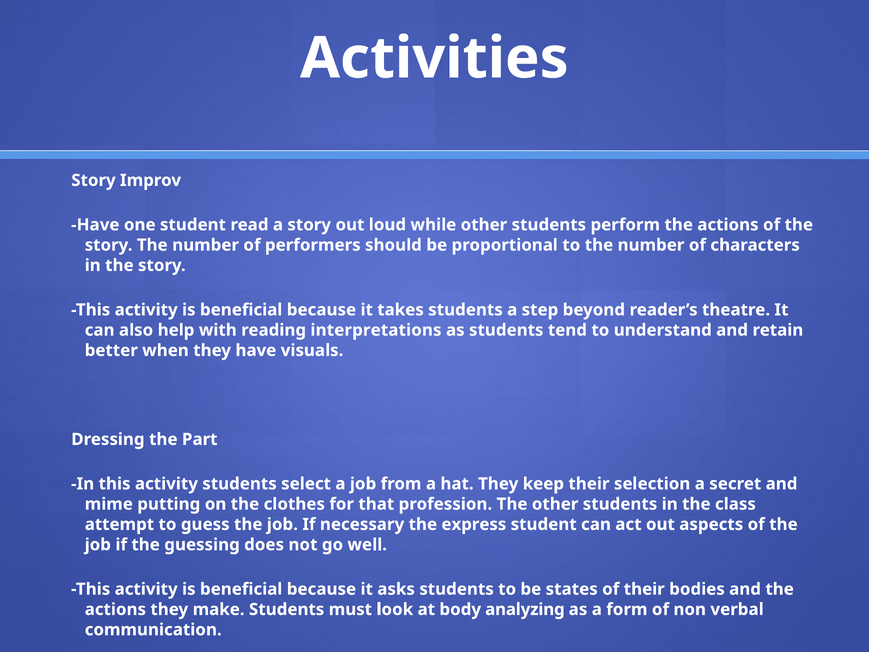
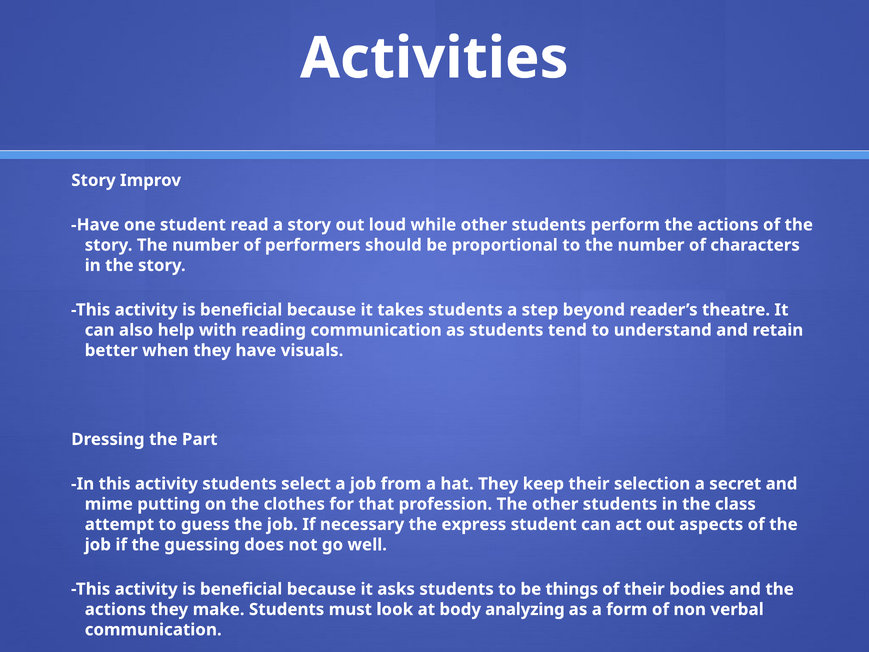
reading interpretations: interpretations -> communication
states: states -> things
